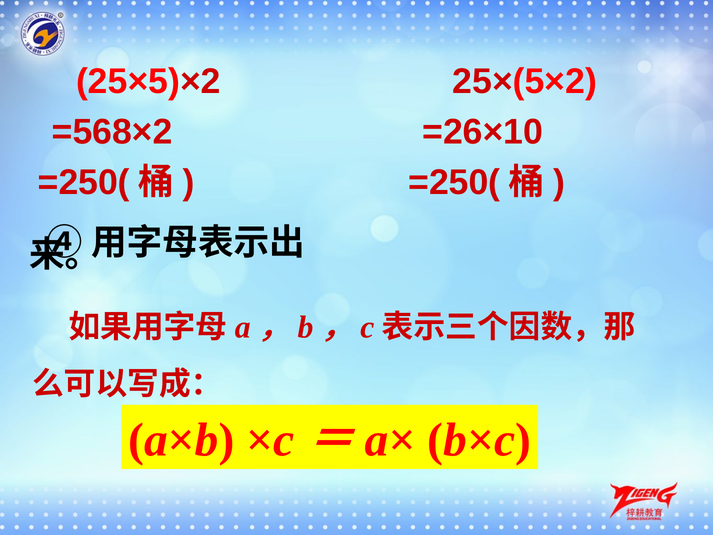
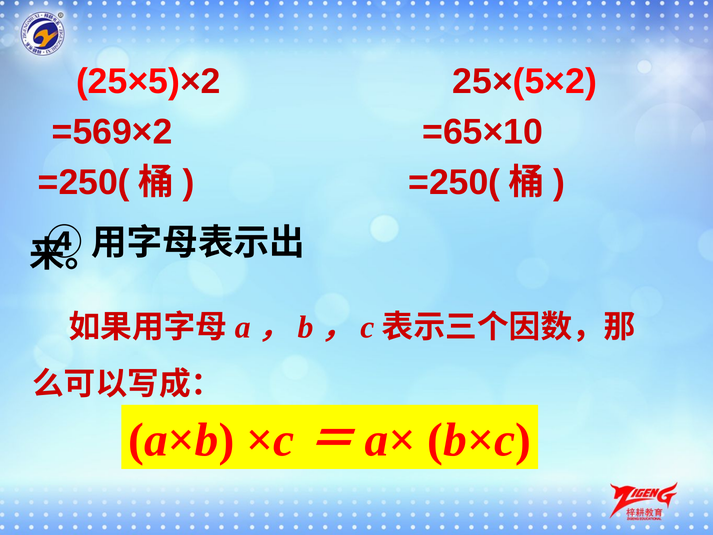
=568×2: =568×2 -> =569×2
=26×10: =26×10 -> =65×10
